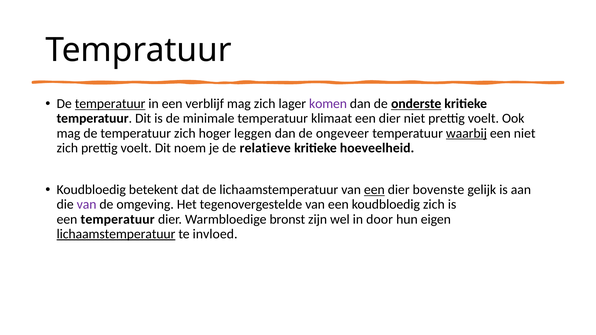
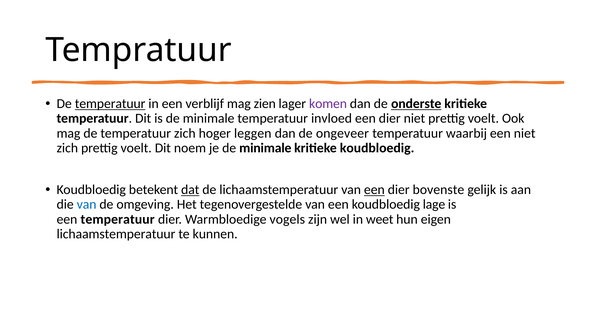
mag zich: zich -> zien
klimaat: klimaat -> invloed
waarbij underline: present -> none
je de relatieve: relatieve -> minimale
kritieke hoeveelheid: hoeveelheid -> koudbloedig
dat underline: none -> present
van at (87, 205) colour: purple -> blue
koudbloedig zich: zich -> lage
bronst: bronst -> vogels
door: door -> weet
lichaamstemperatuur at (116, 234) underline: present -> none
invloed: invloed -> kunnen
